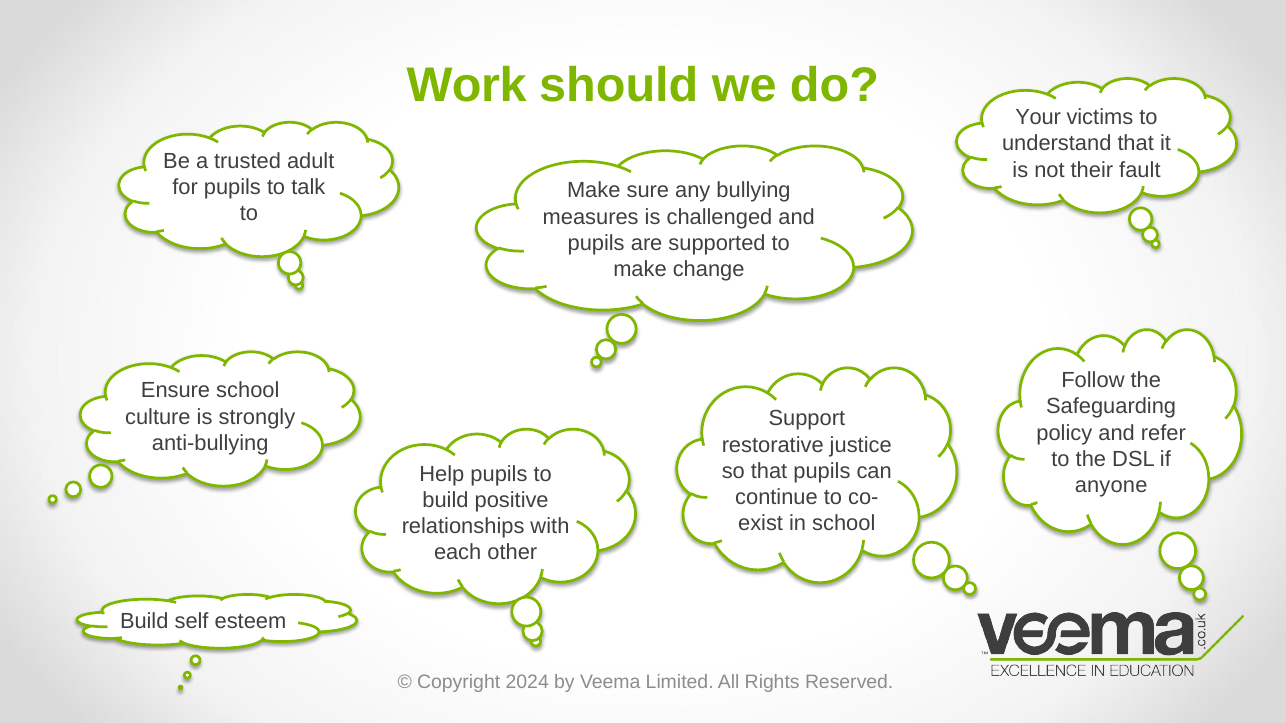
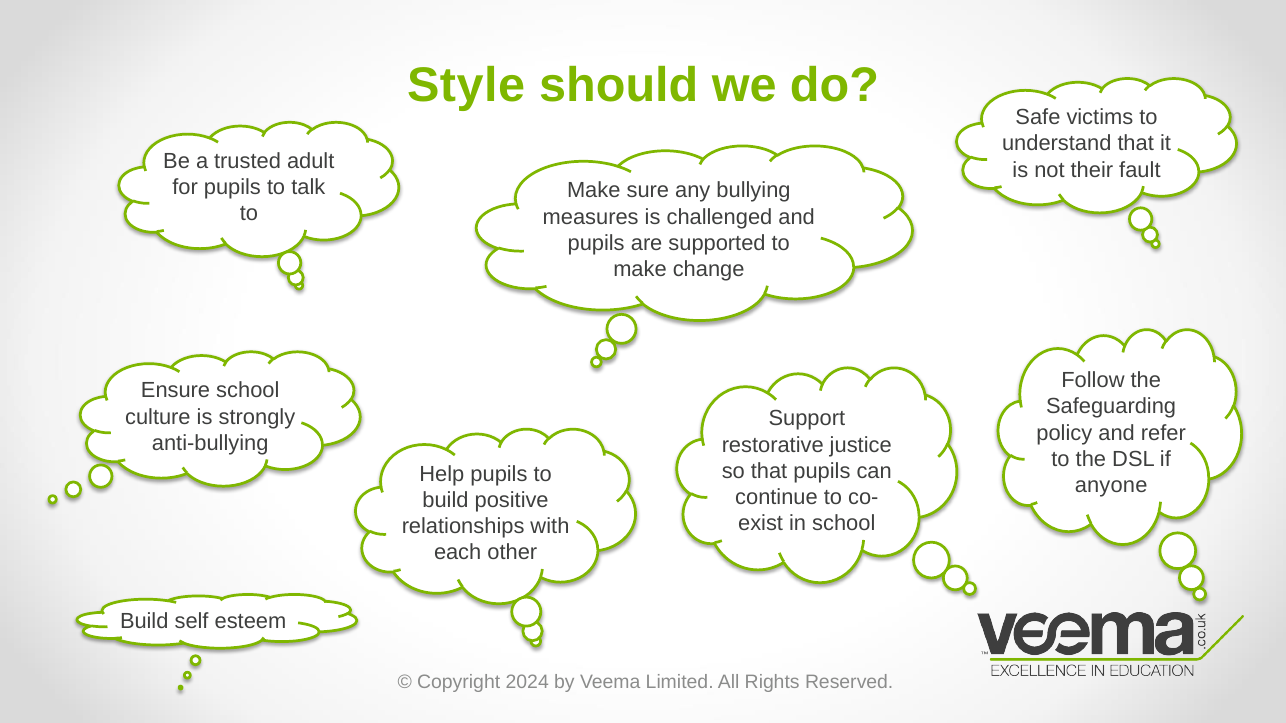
Work: Work -> Style
Your: Your -> Safe
